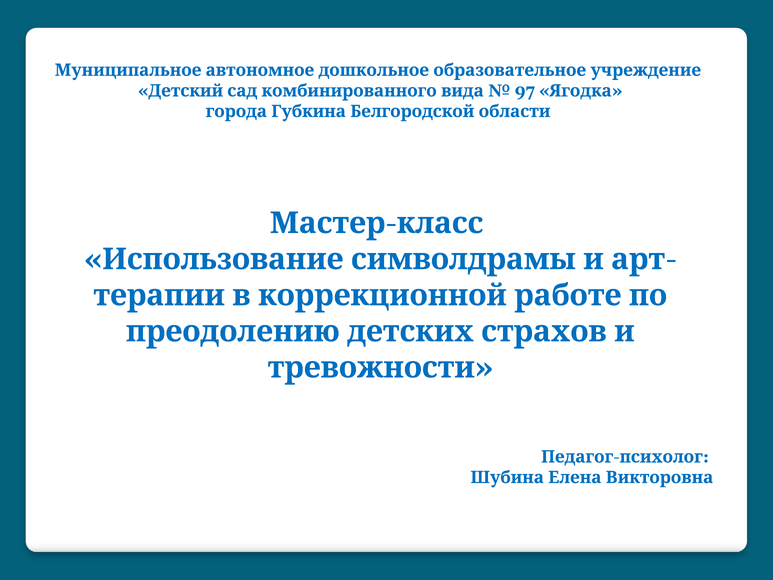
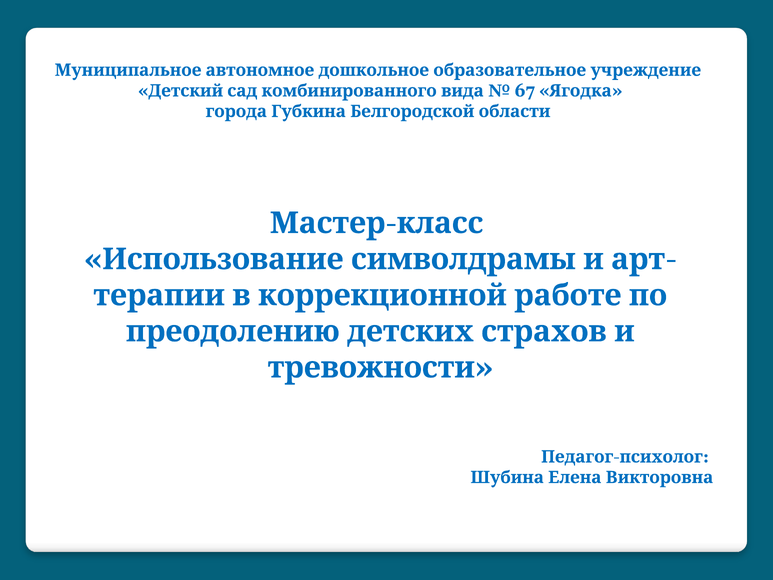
97: 97 -> 67
